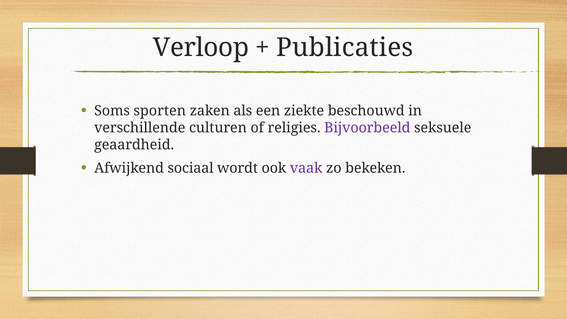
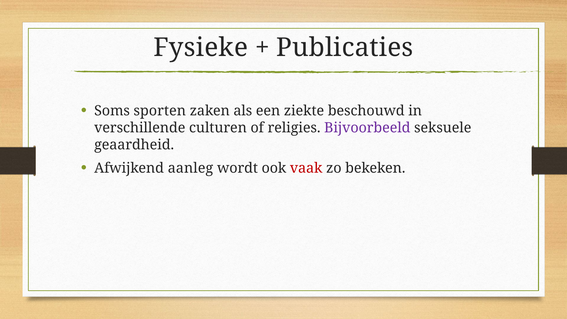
Verloop: Verloop -> Fysieke
sociaal: sociaal -> aanleg
vaak colour: purple -> red
